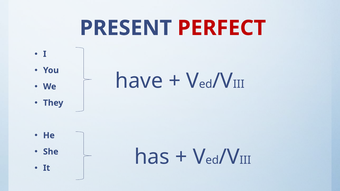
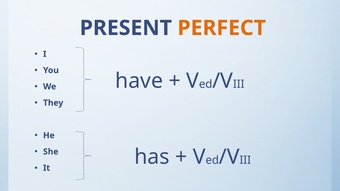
PERFECT colour: red -> orange
